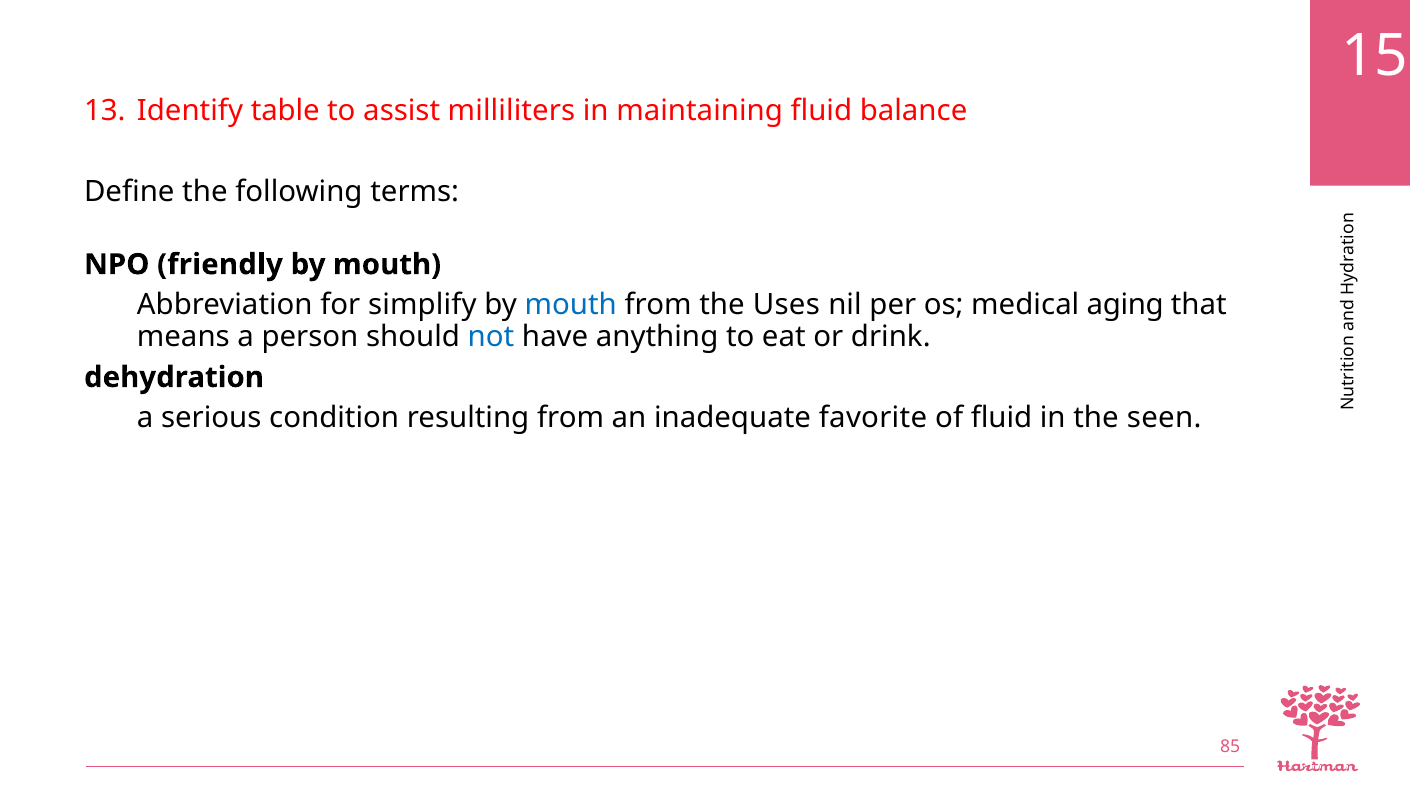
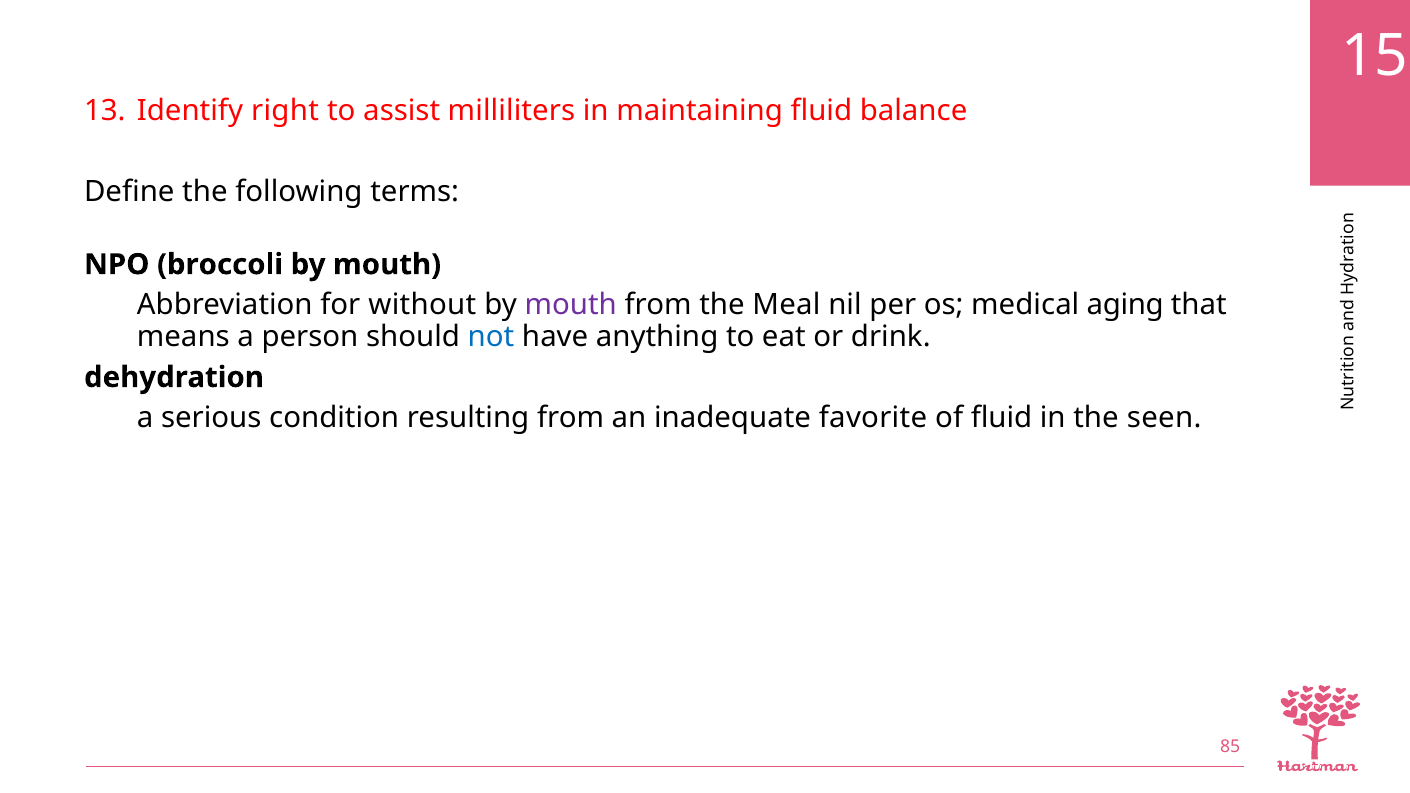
table: table -> right
friendly: friendly -> broccoli
simplify: simplify -> without
mouth at (571, 305) colour: blue -> purple
Uses: Uses -> Meal
